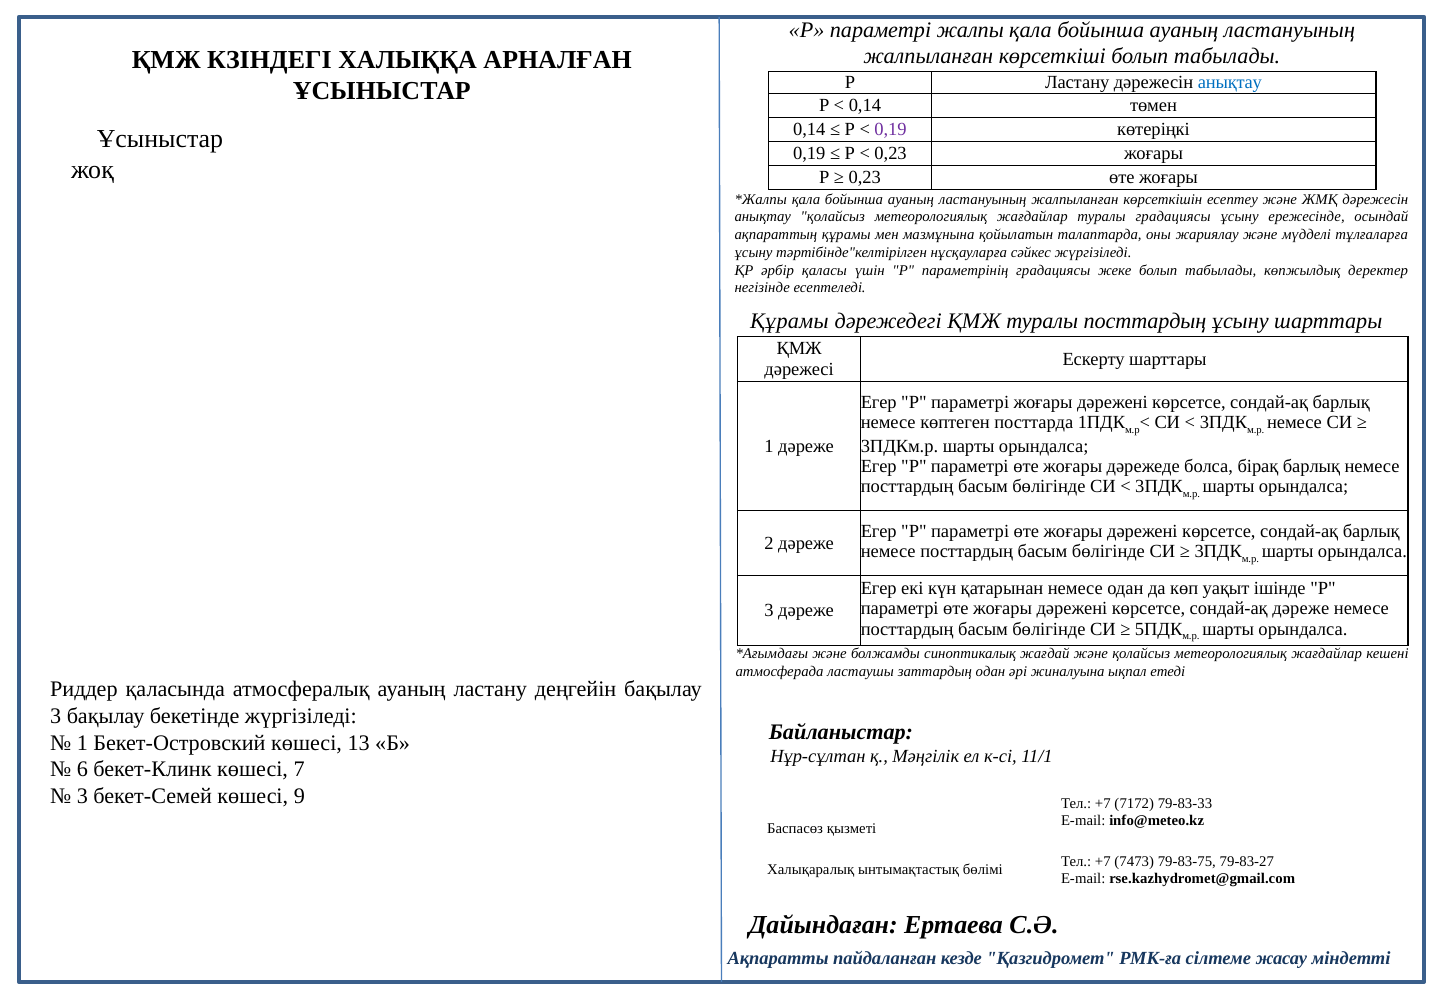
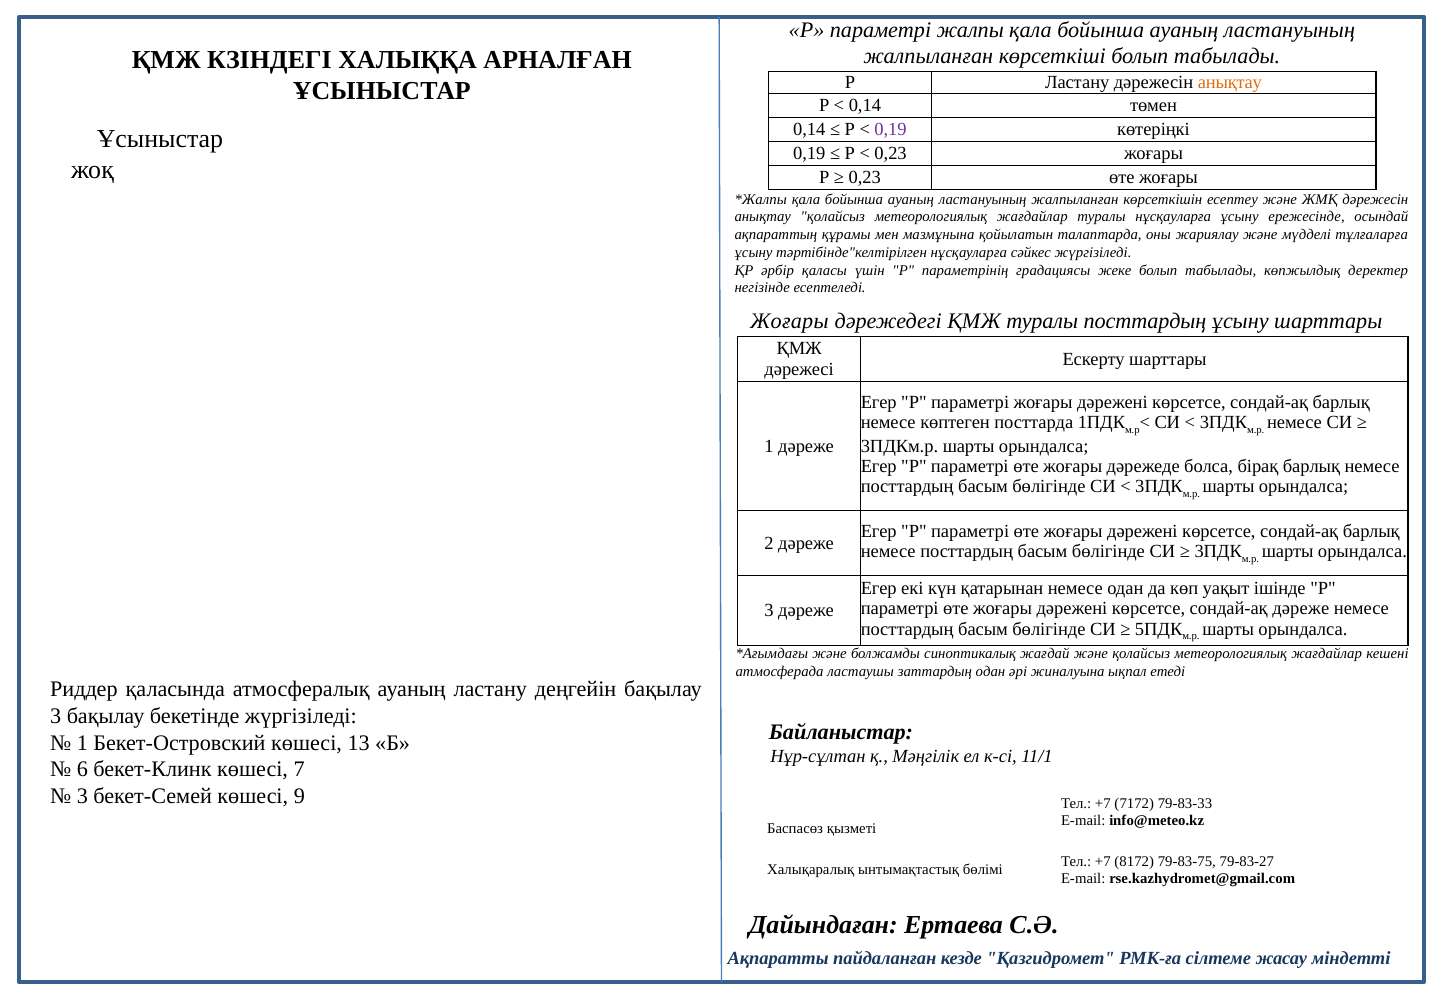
анықтау at (1230, 83) colour: blue -> orange
туралы градациясы: градациясы -> нұсқауларға
Құрамы at (789, 322): Құрамы -> Жоғары
7473: 7473 -> 8172
